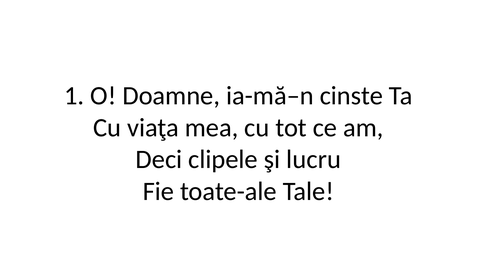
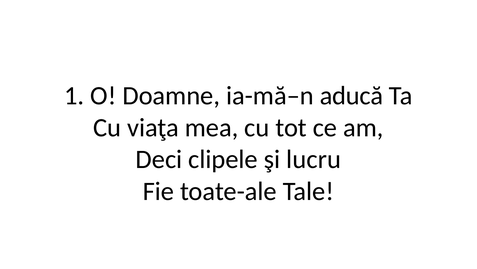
cinste: cinste -> aducă
